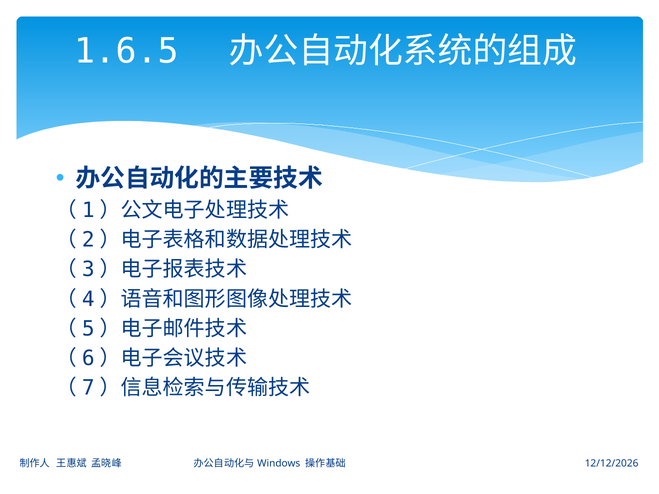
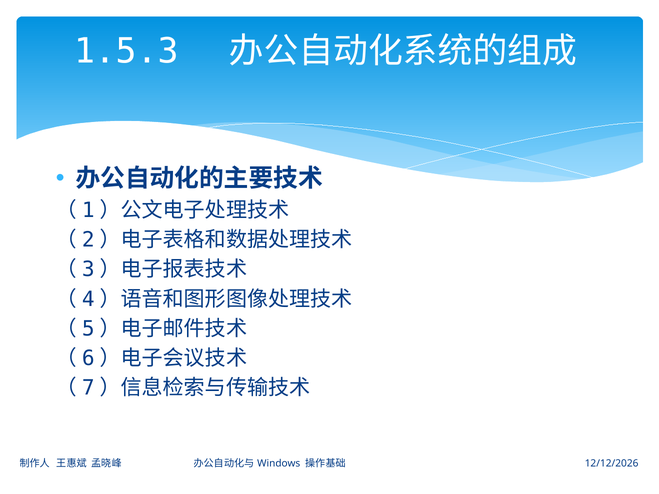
1.6.5: 1.6.5 -> 1.5.3
